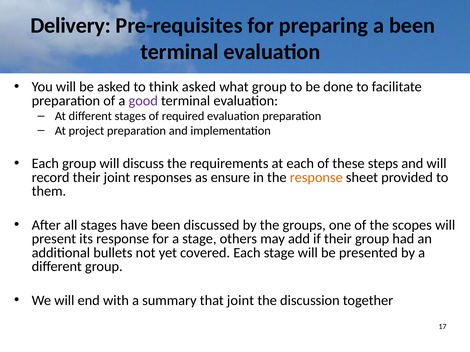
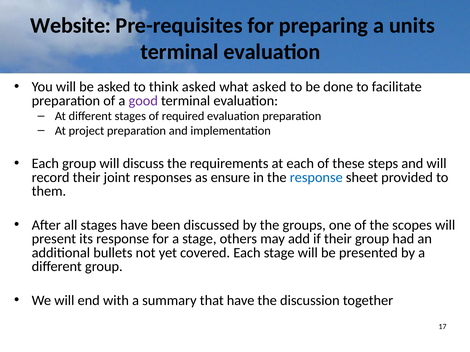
Delivery: Delivery -> Website
a been: been -> units
what group: group -> asked
response at (316, 178) colour: orange -> blue
that joint: joint -> have
